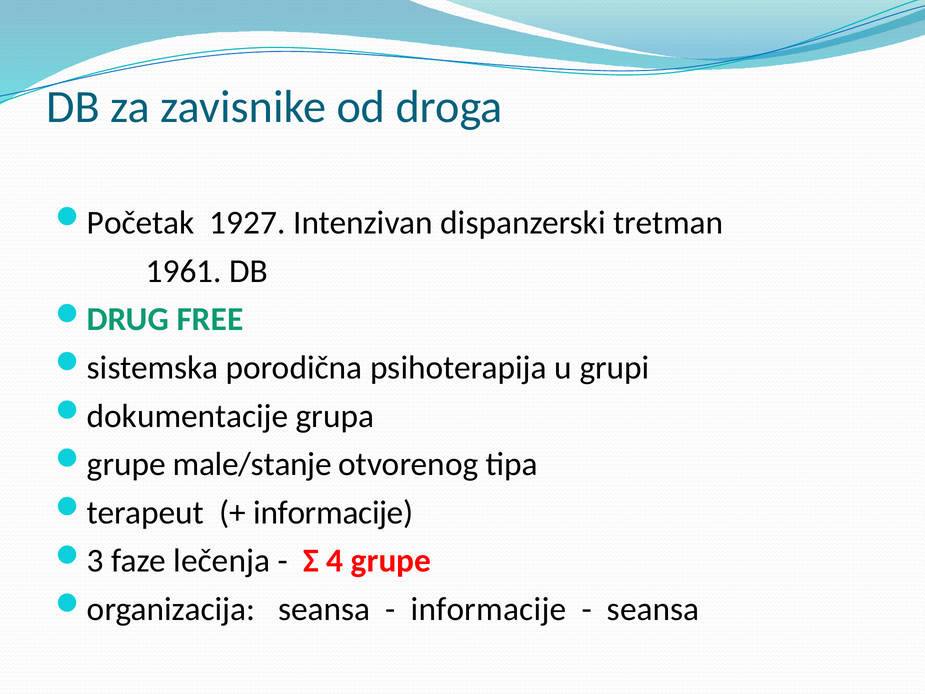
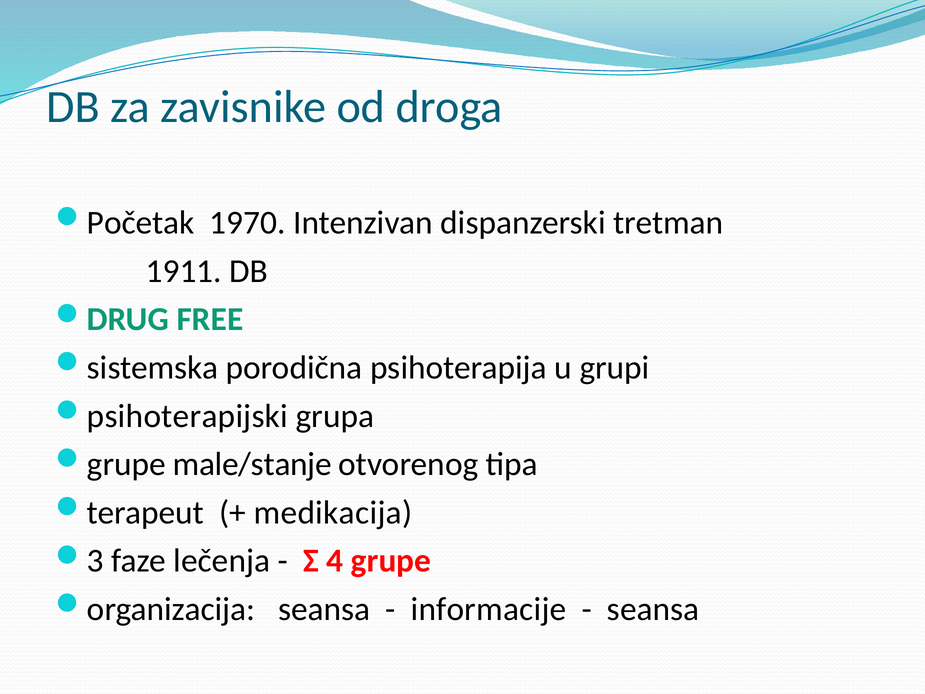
1927: 1927 -> 1970
1961: 1961 -> 1911
dokumentacije: dokumentacije -> psihoterapijski
informacije at (333, 512): informacije -> medikacija
